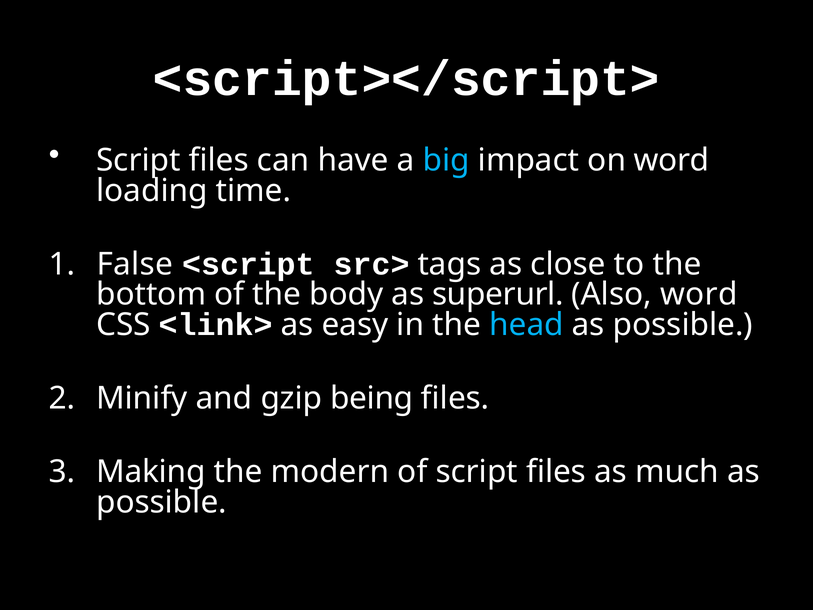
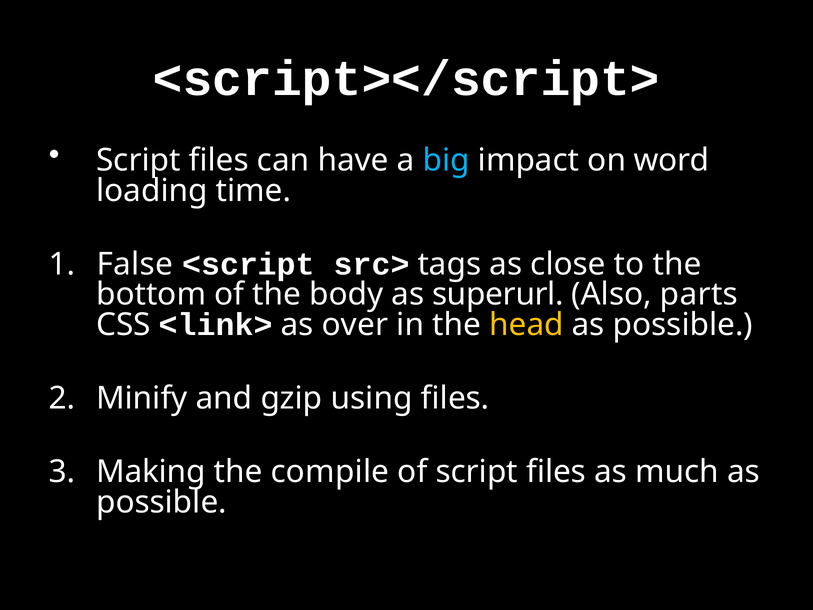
Also word: word -> parts
easy: easy -> over
head colour: light blue -> yellow
being: being -> using
modern: modern -> compile
